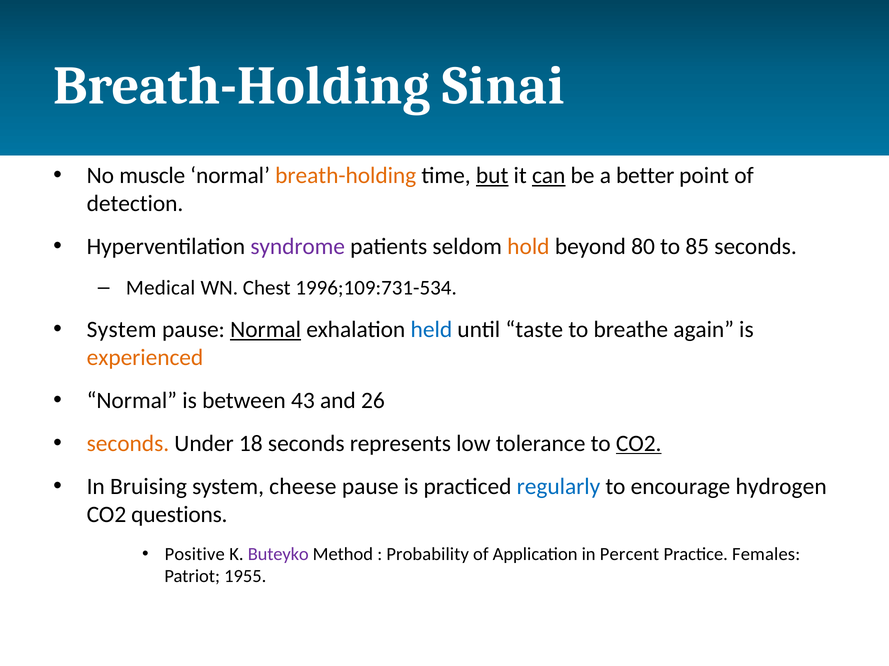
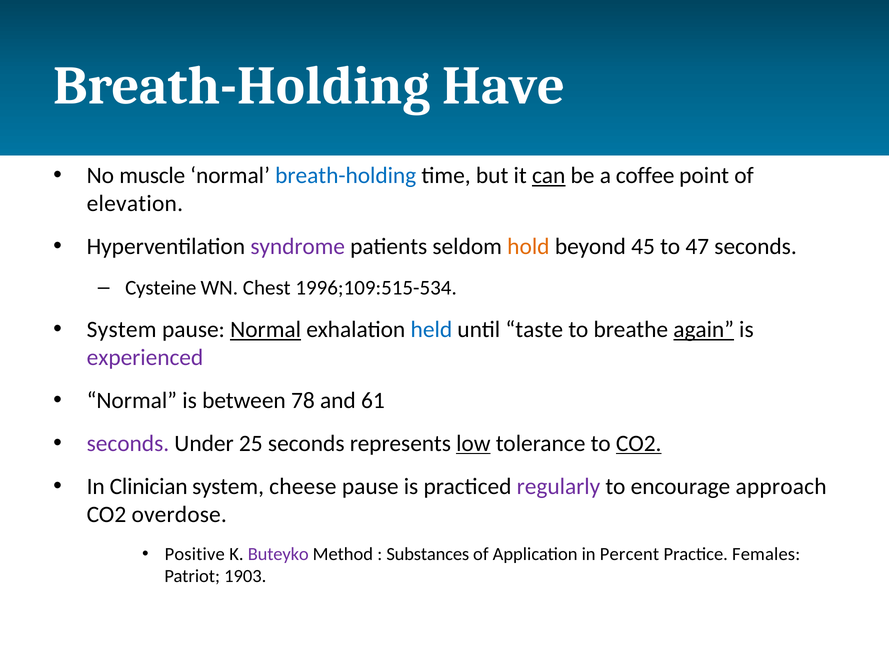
Sinai: Sinai -> Have
breath-holding at (346, 176) colour: orange -> blue
but underline: present -> none
better: better -> coffee
detection: detection -> elevation
80: 80 -> 45
85: 85 -> 47
Medical: Medical -> Cysteine
1996;109:731-534: 1996;109:731-534 -> 1996;109:515-534
again underline: none -> present
experienced colour: orange -> purple
43: 43 -> 78
26: 26 -> 61
seconds at (128, 444) colour: orange -> purple
18: 18 -> 25
low underline: none -> present
Bruising: Bruising -> Clinician
regularly colour: blue -> purple
hydrogen: hydrogen -> approach
questions: questions -> overdose
Probability: Probability -> Substances
1955: 1955 -> 1903
